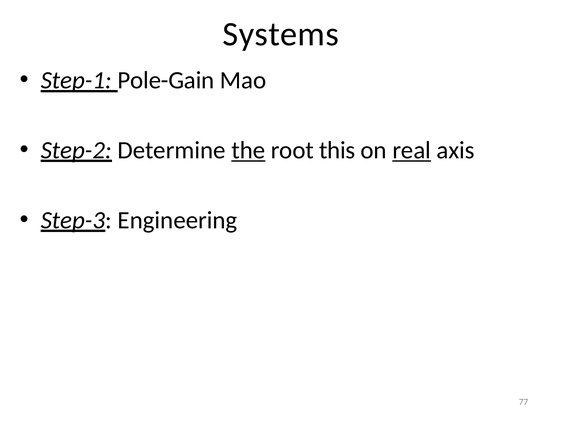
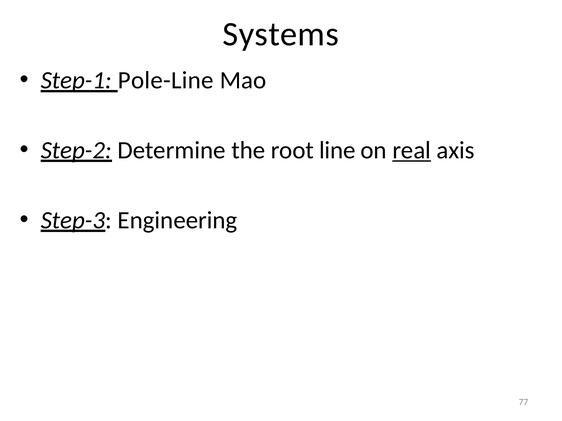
Pole-Gain: Pole-Gain -> Pole-Line
the underline: present -> none
this: this -> line
